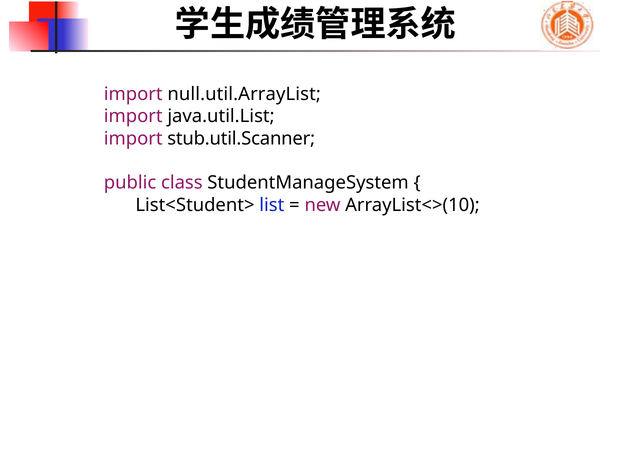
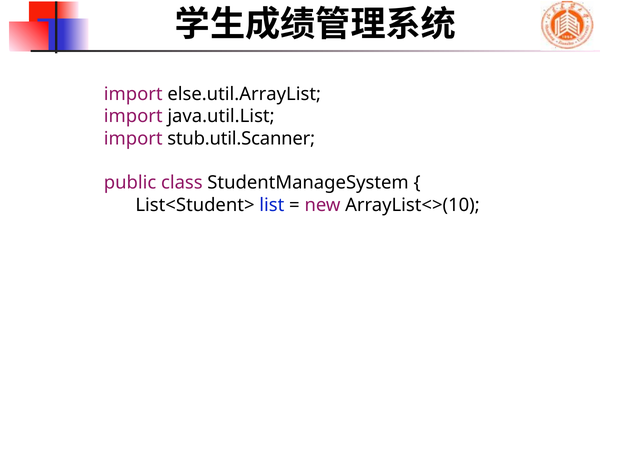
null.util.ArrayList: null.util.ArrayList -> else.util.ArrayList
